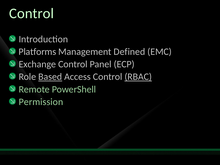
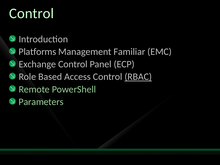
Defined: Defined -> Familiar
Based underline: present -> none
Permission: Permission -> Parameters
